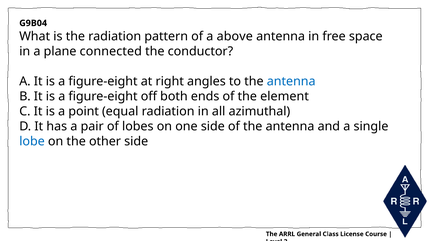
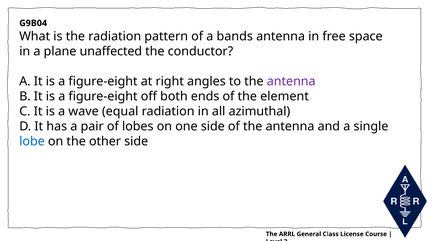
above: above -> bands
connected: connected -> unaffected
antenna at (291, 81) colour: blue -> purple
point: point -> wave
